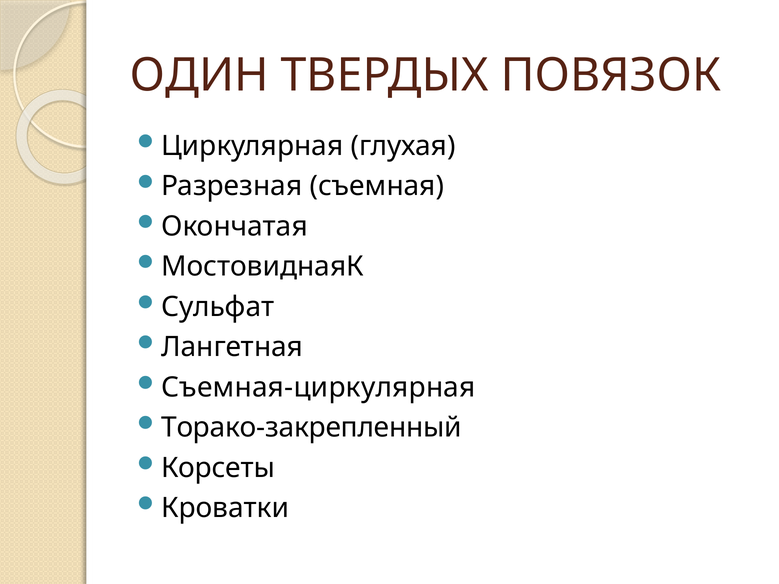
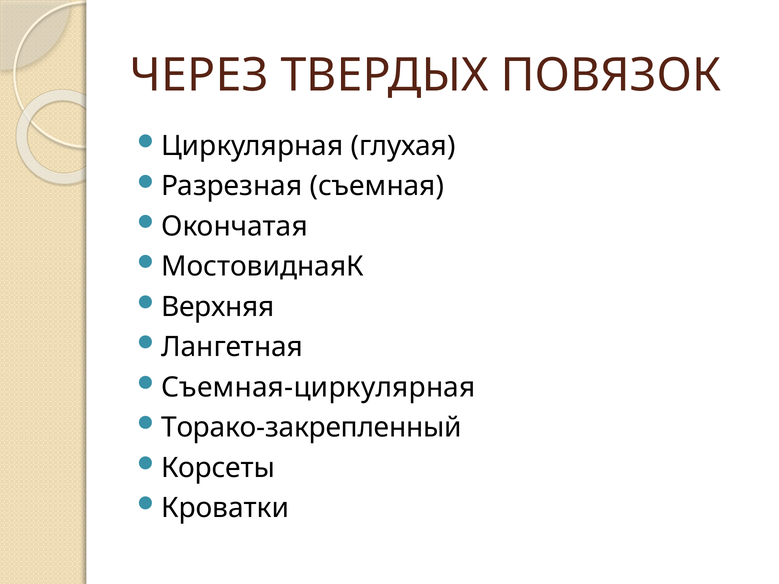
ОДИН: ОДИН -> ЧЕРЕЗ
Сульфат: Сульфат -> Верхняя
